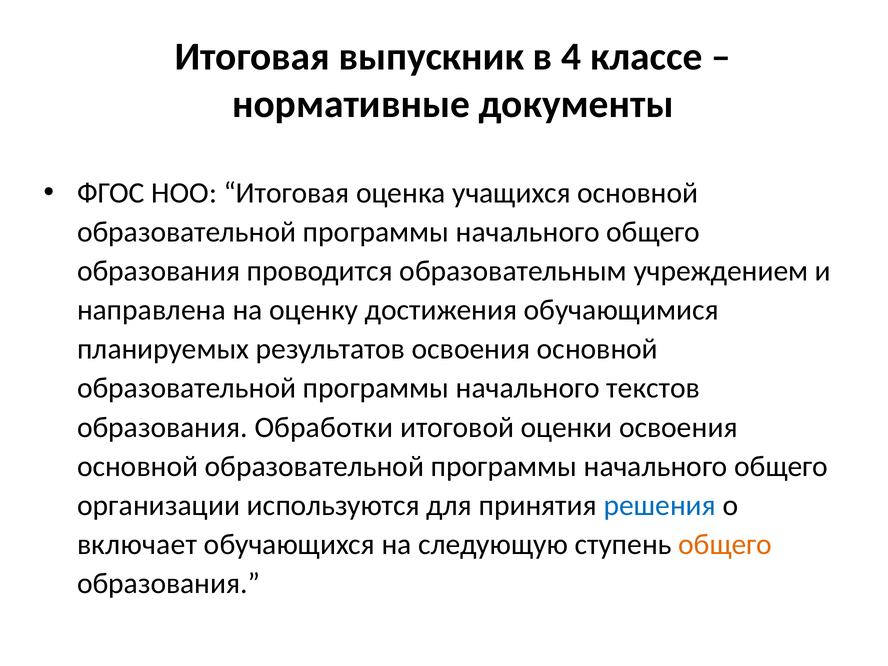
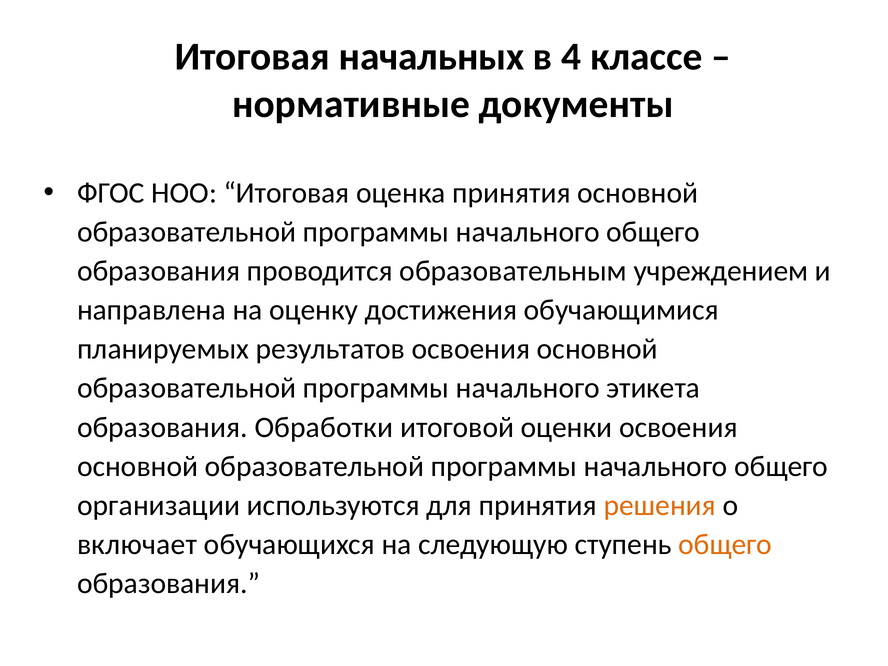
выпускник: выпускник -> начальных
оценка учащихся: учащихся -> принятия
текстов: текстов -> этикета
решения colour: blue -> orange
